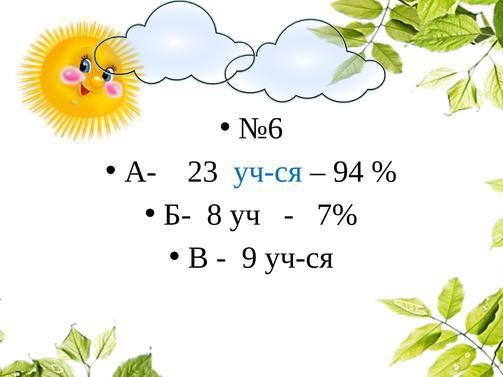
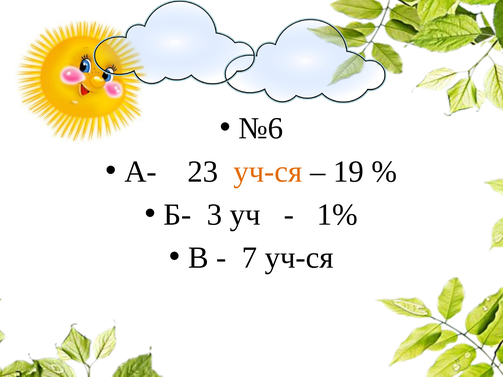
уч-ся at (268, 172) colour: blue -> orange
94: 94 -> 19
8: 8 -> 3
7%: 7% -> 1%
9: 9 -> 7
